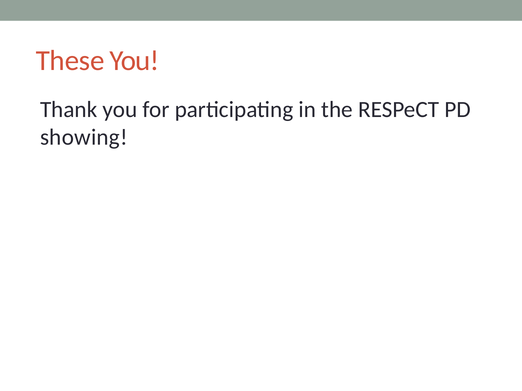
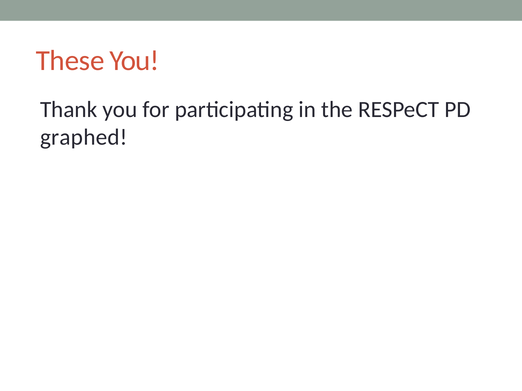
showing: showing -> graphed
